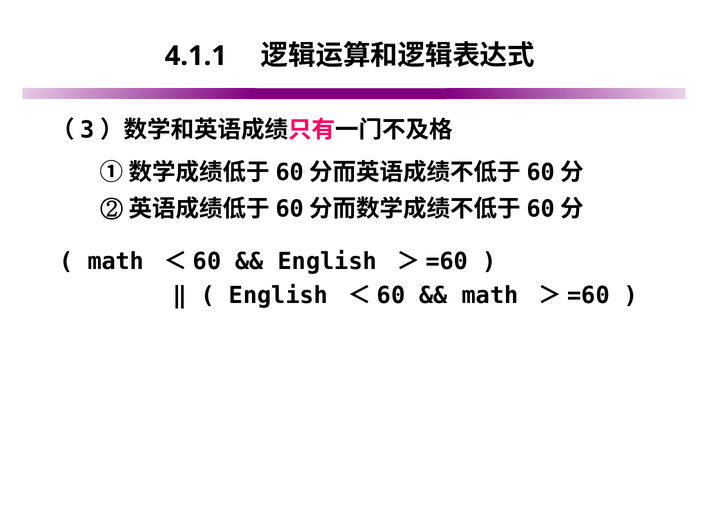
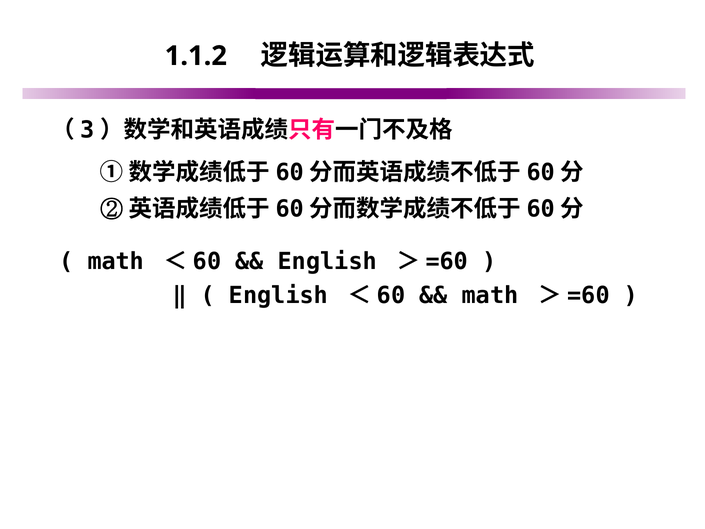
4.1.1: 4.1.1 -> 1.1.2
